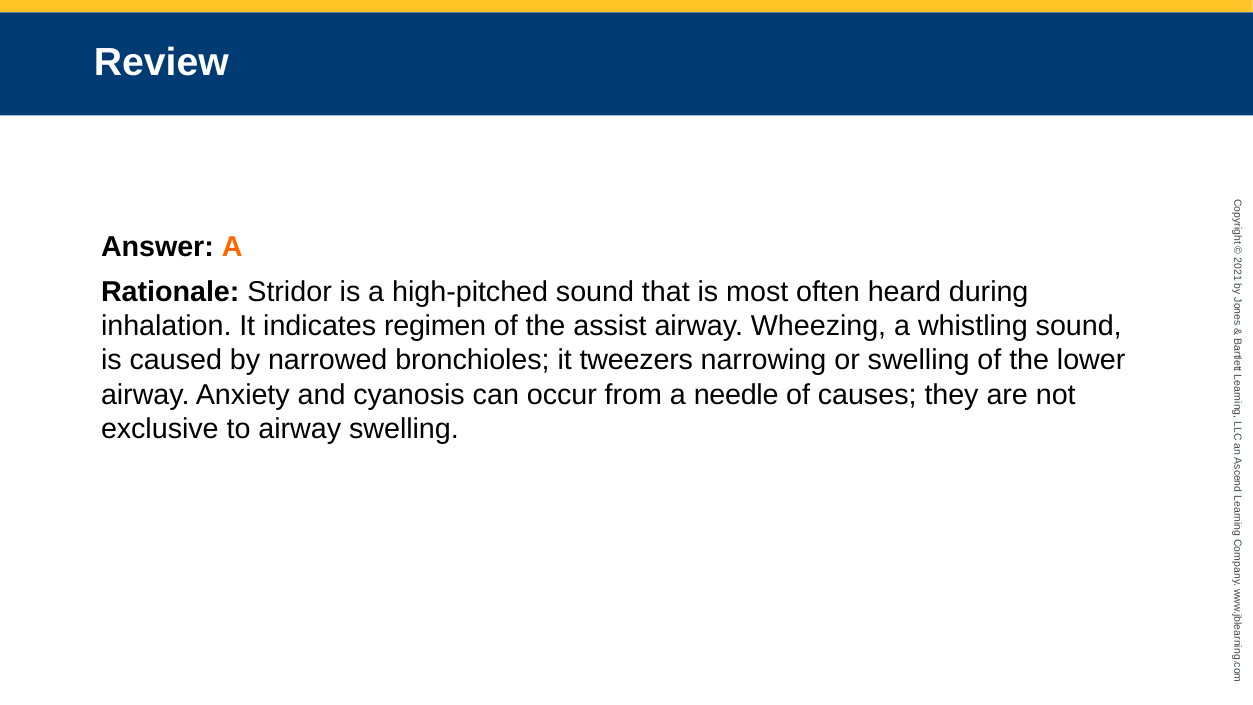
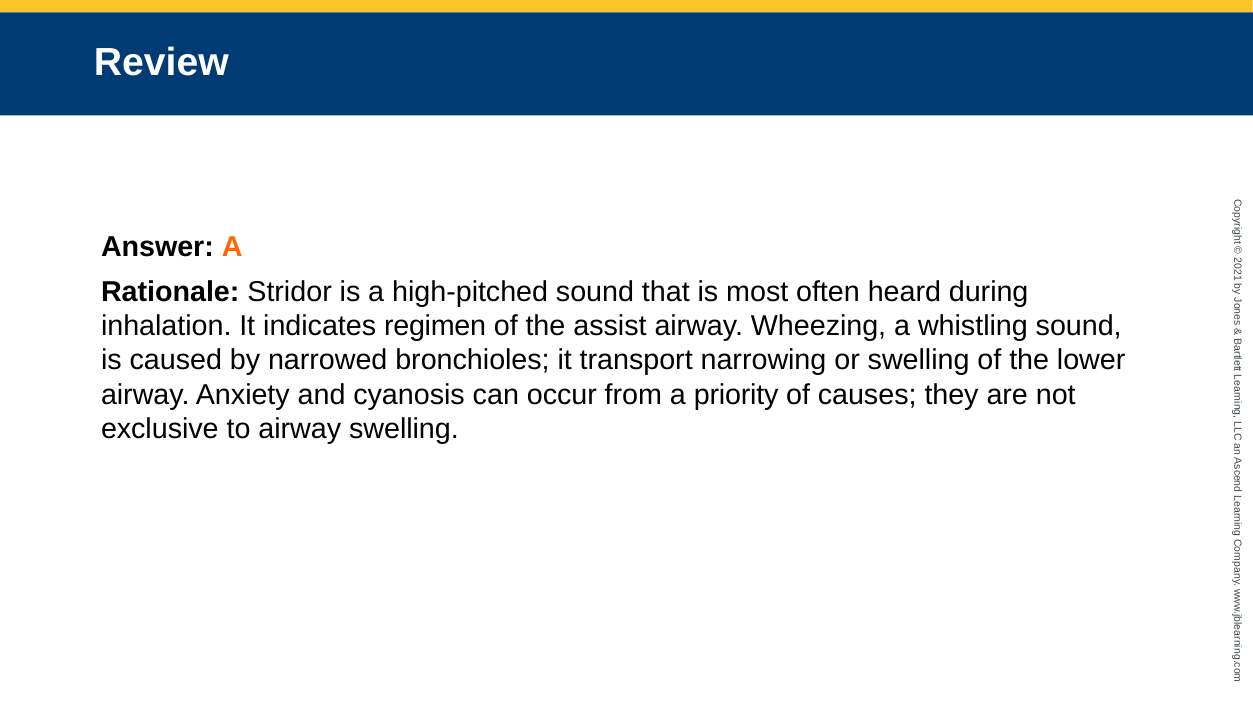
tweezers: tweezers -> transport
needle: needle -> priority
